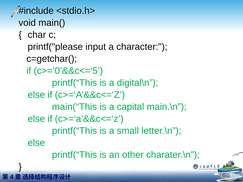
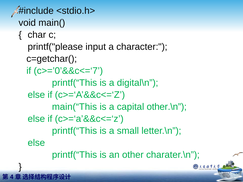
c>=’0’&&c<=‘5: c>=’0’&&c<=‘5 -> c>=’0’&&c<=‘7
main.\n: main.\n -> other.\n
